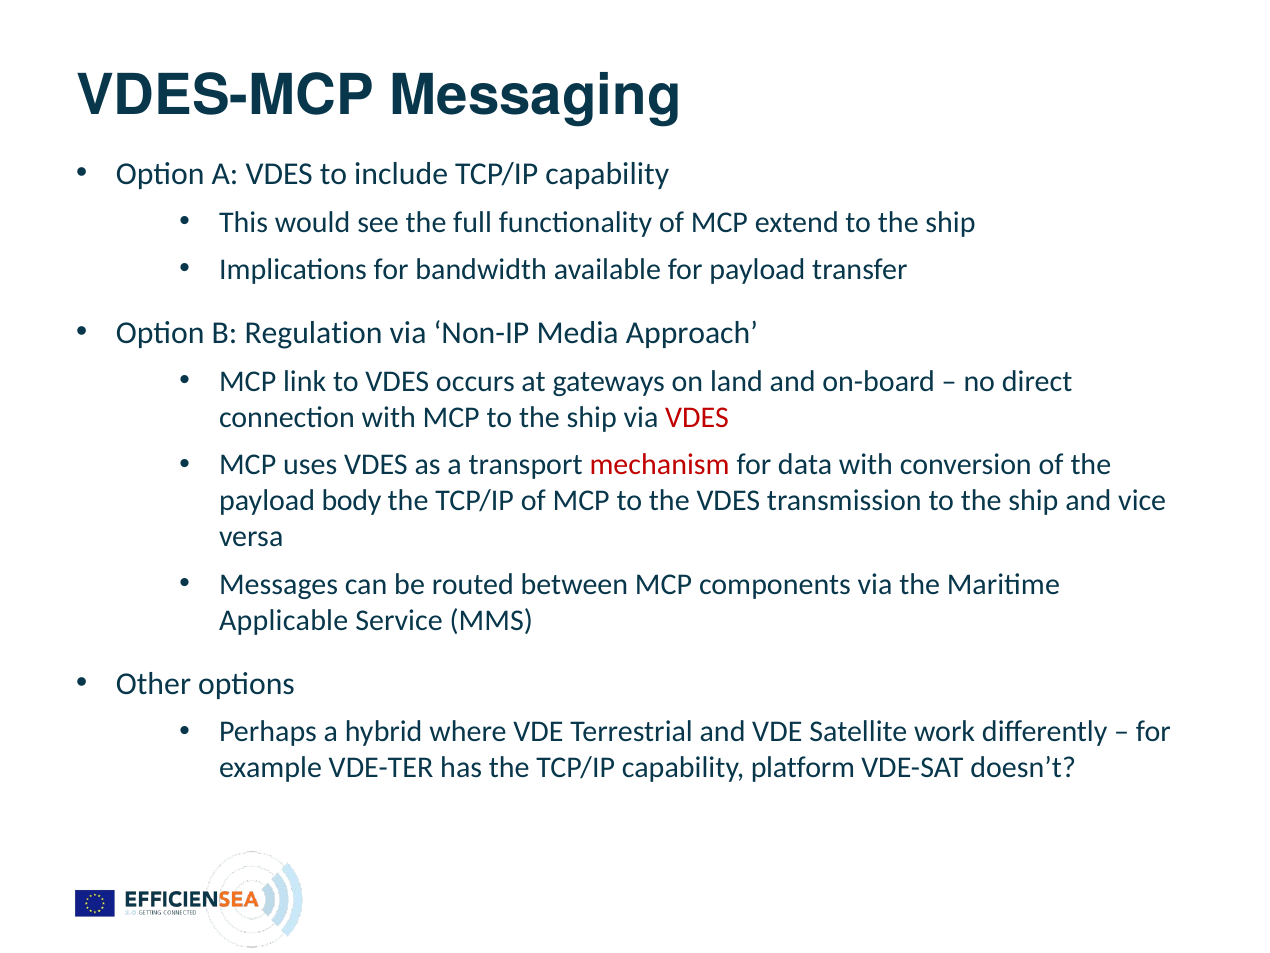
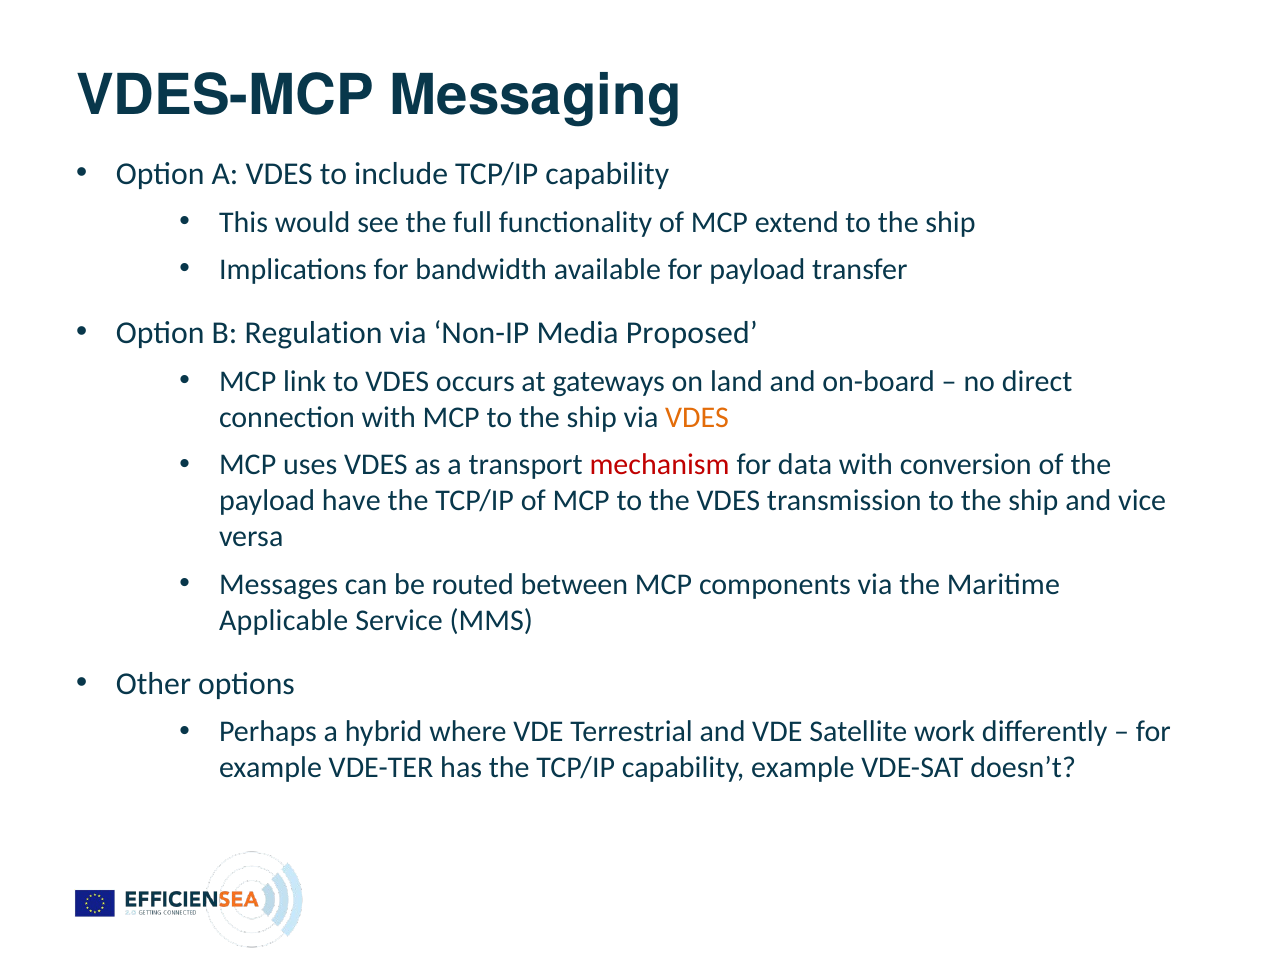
Approach: Approach -> Proposed
VDES at (697, 417) colour: red -> orange
body: body -> have
capability platform: platform -> example
